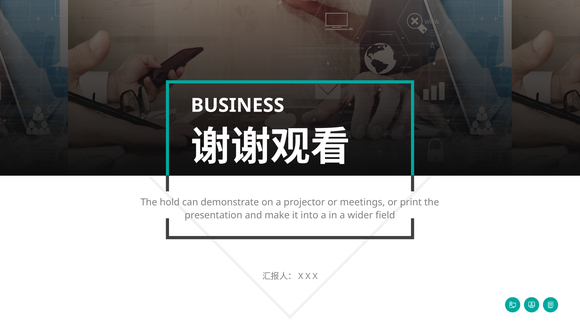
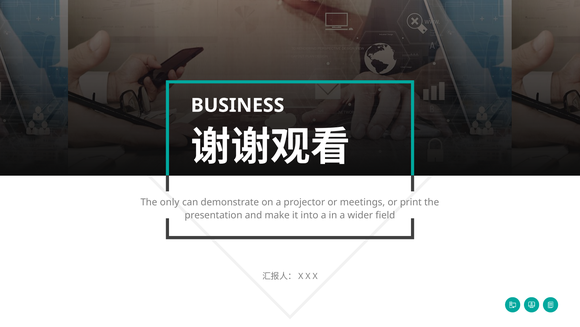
hold: hold -> only
